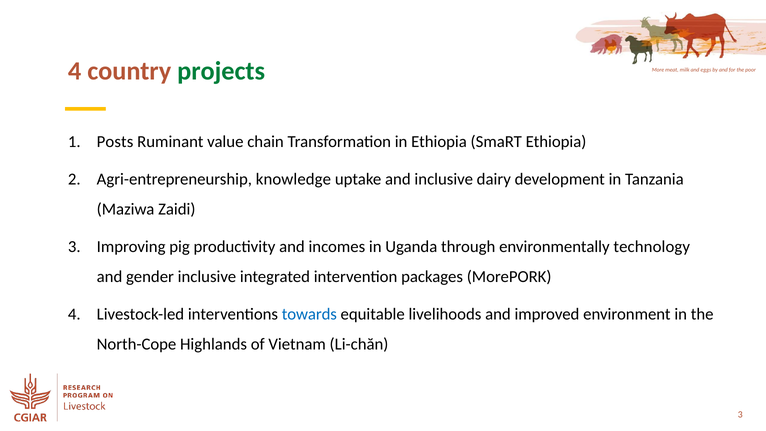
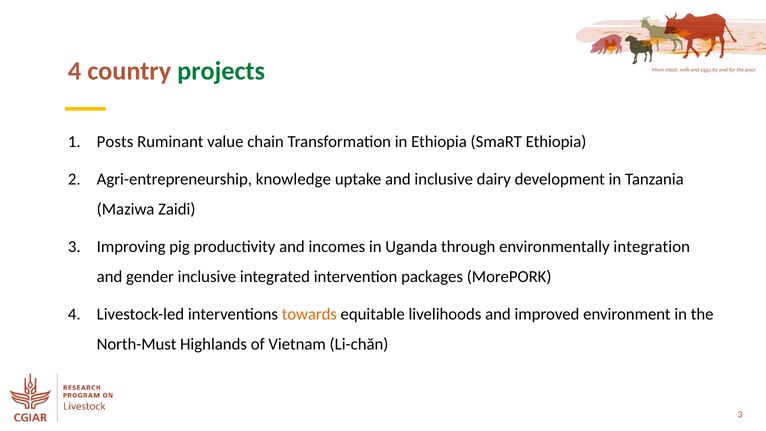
technology: technology -> integration
towards colour: blue -> orange
North-Cope: North-Cope -> North-Must
